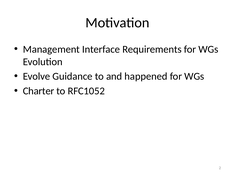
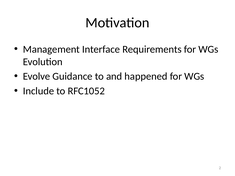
Charter: Charter -> Include
